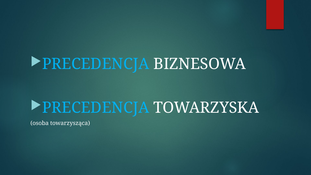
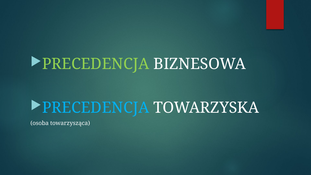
PRECEDENCJA at (96, 64) colour: light blue -> light green
